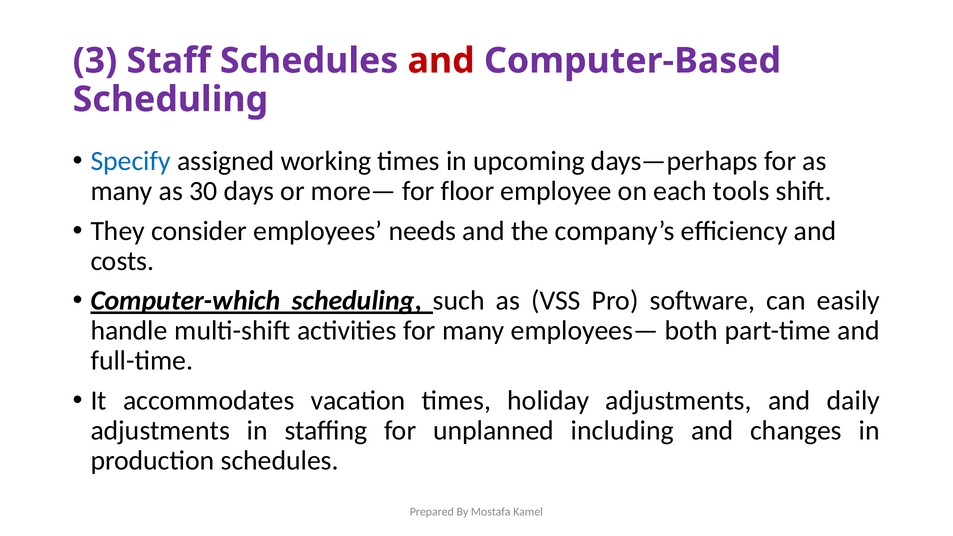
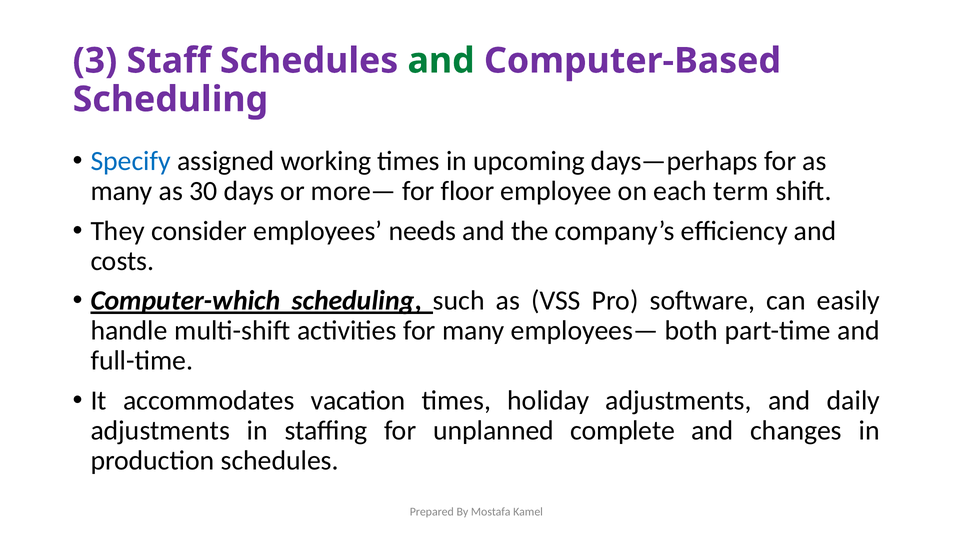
and at (441, 61) colour: red -> green
tools: tools -> term
including: including -> complete
